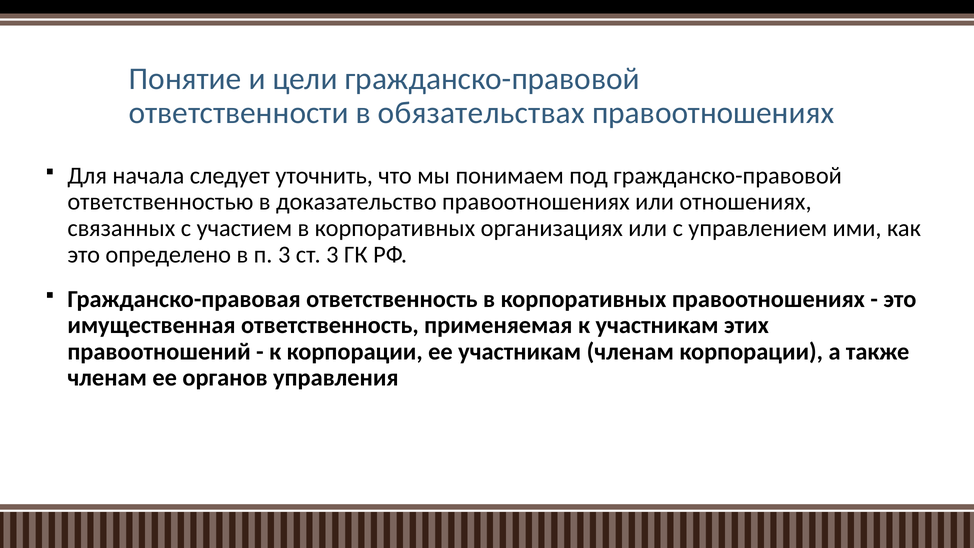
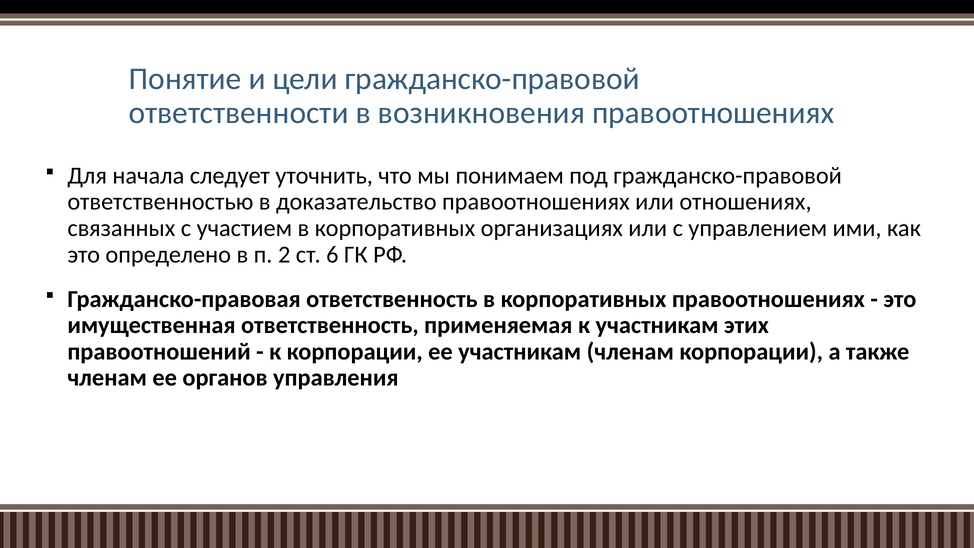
обязательствах: обязательствах -> возникновения
п 3: 3 -> 2
ст 3: 3 -> 6
